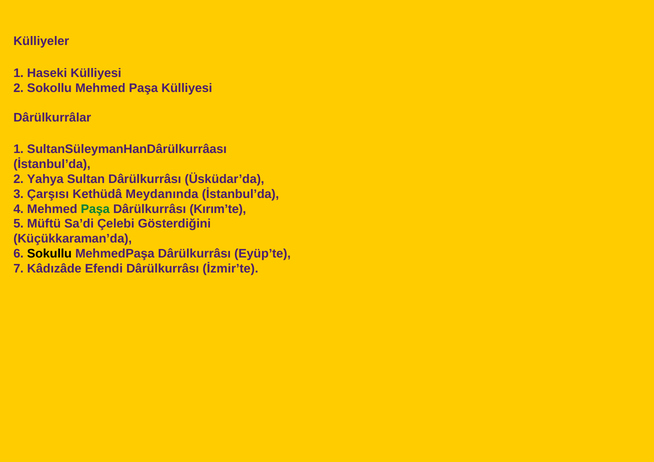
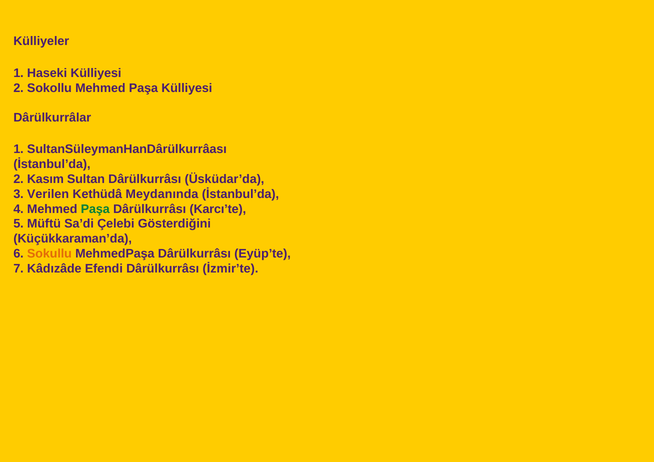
Yahya: Yahya -> Kasım
Çarşısı: Çarşısı -> Verilen
Kırım’te: Kırım’te -> Karcı’te
Sokullu colour: black -> orange
